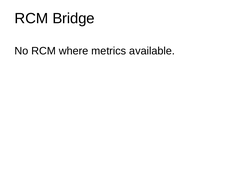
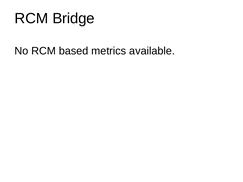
where: where -> based
